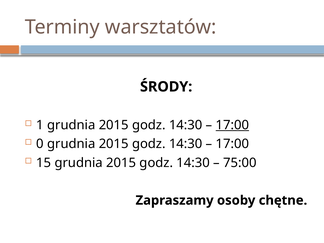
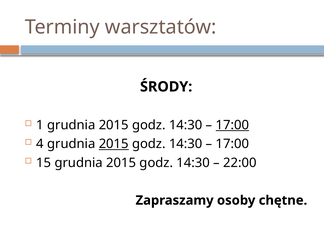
0: 0 -> 4
2015 at (114, 144) underline: none -> present
75:00: 75:00 -> 22:00
